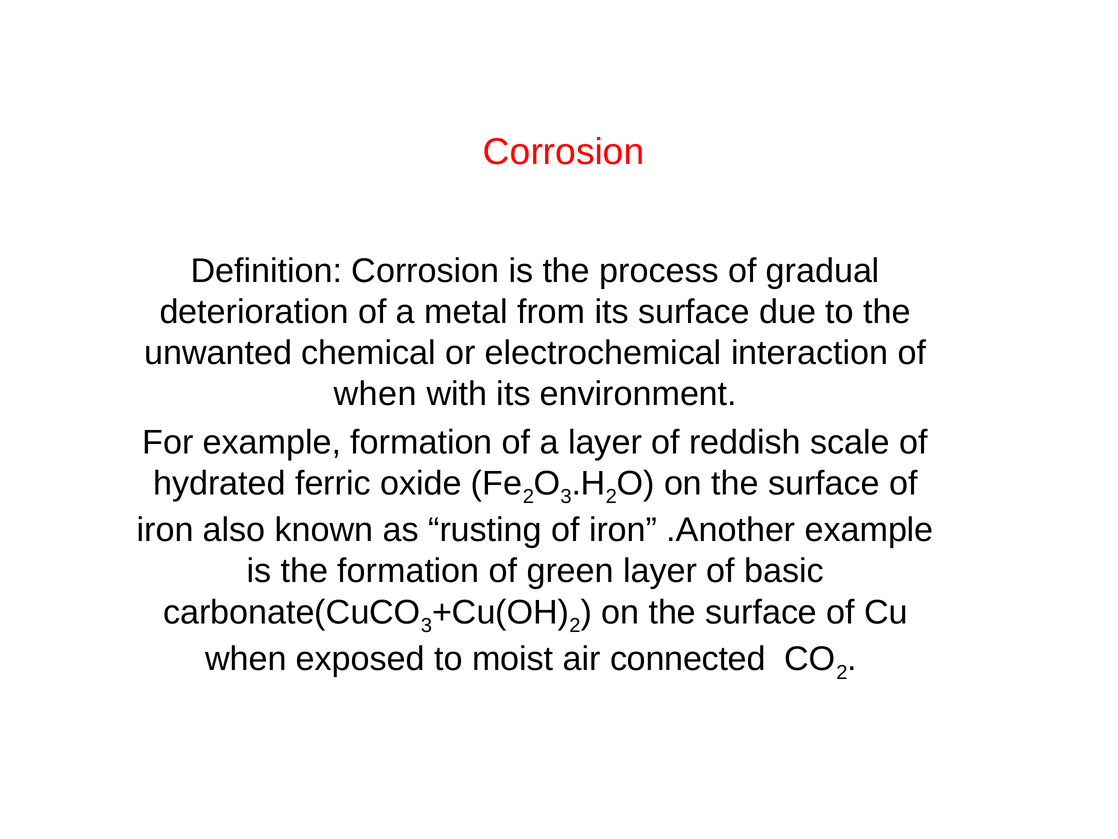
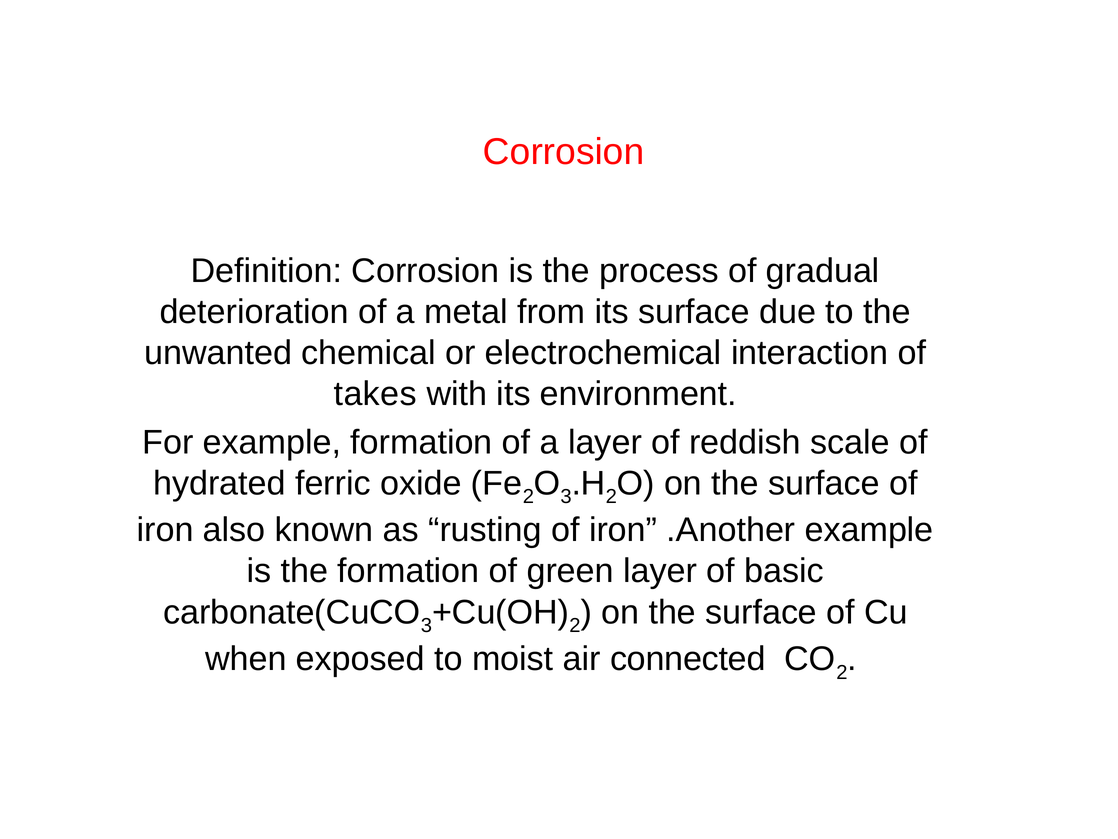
when at (375, 394): when -> takes
